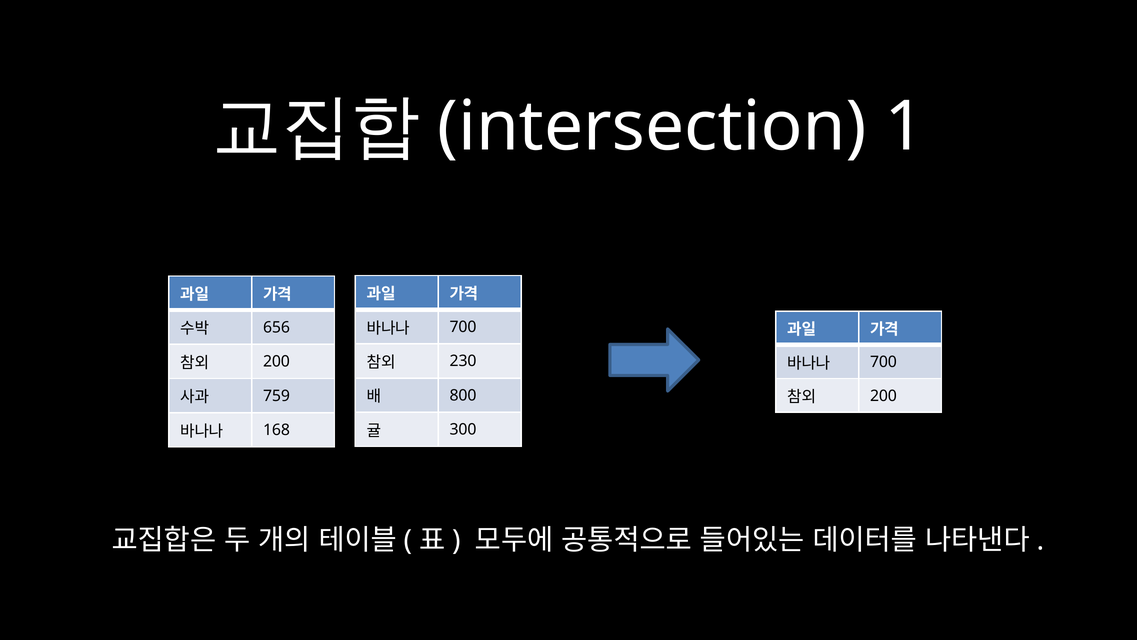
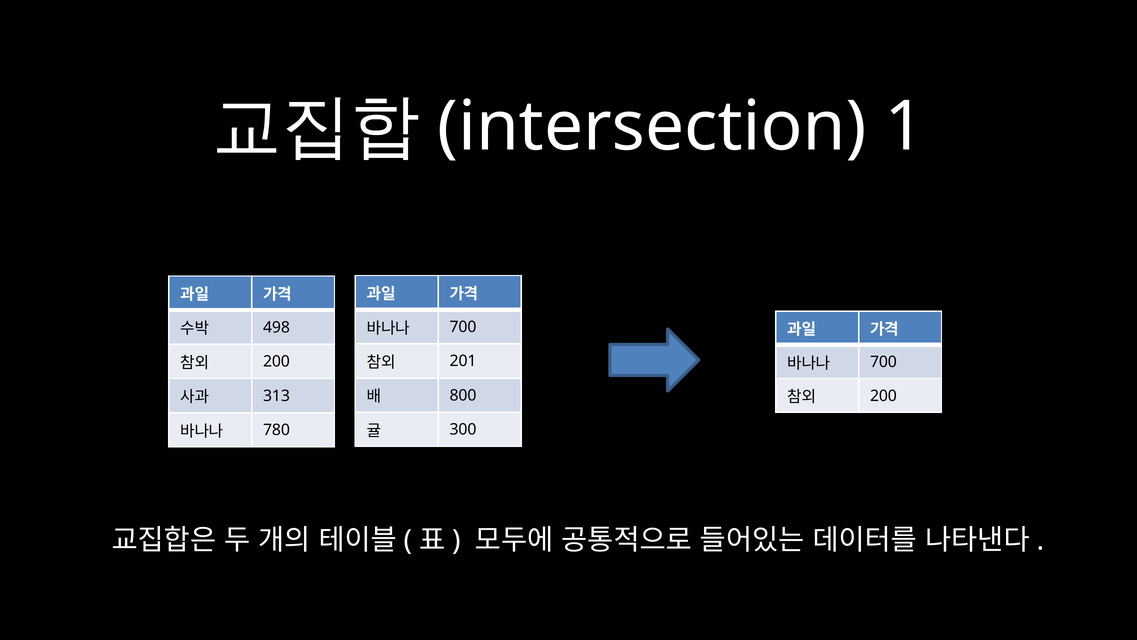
656: 656 -> 498
230: 230 -> 201
759: 759 -> 313
168: 168 -> 780
